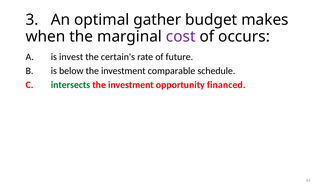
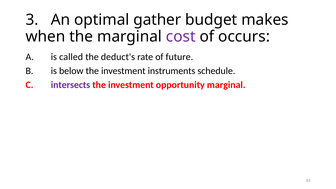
invest: invest -> called
certain's: certain's -> deduct's
comparable: comparable -> instruments
intersects colour: green -> purple
opportunity financed: financed -> marginal
